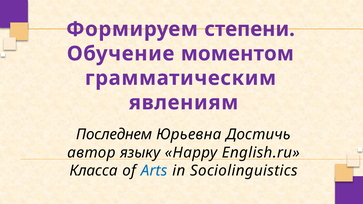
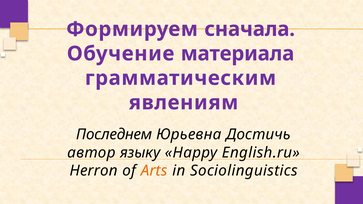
степени: степени -> сначала
моментом: моментом -> материала
Класса: Класса -> Herron
Arts colour: blue -> orange
